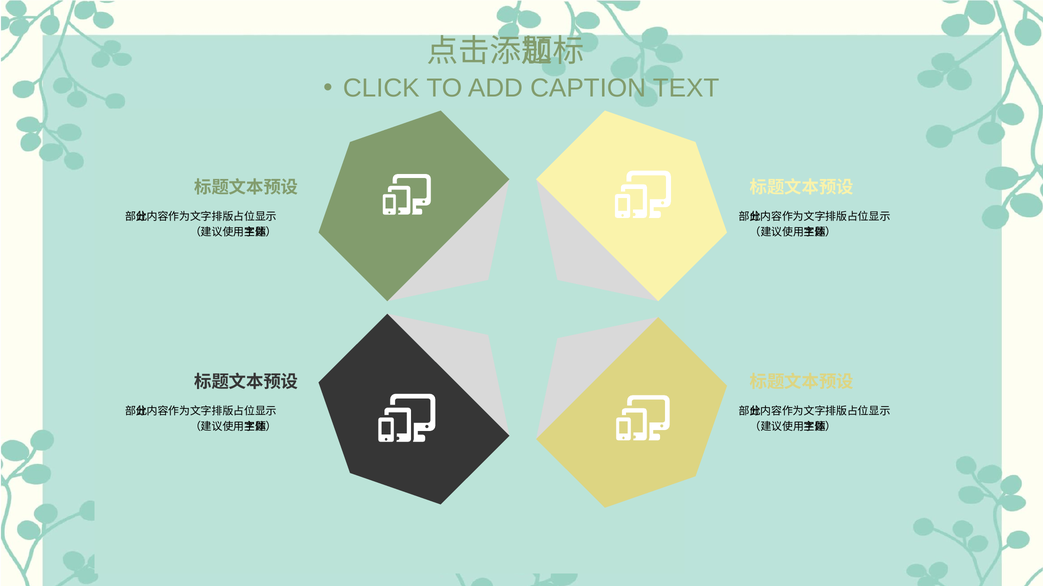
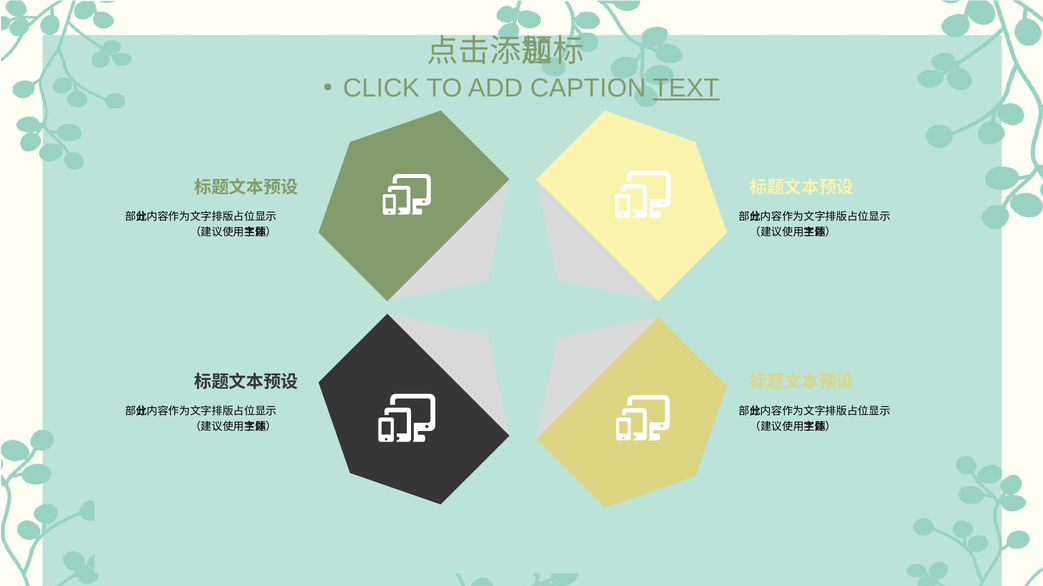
TEXT underline: none -> present
